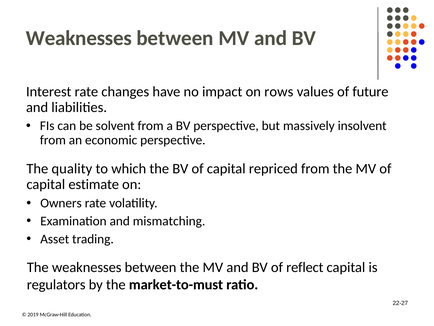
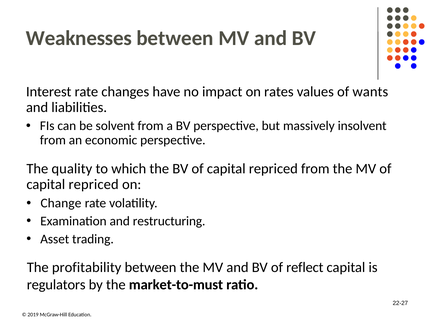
rows: rows -> rates
future: future -> wants
estimate at (94, 184): estimate -> repriced
Owners: Owners -> Change
mismatching: mismatching -> restructuring
The weaknesses: weaknesses -> profitability
